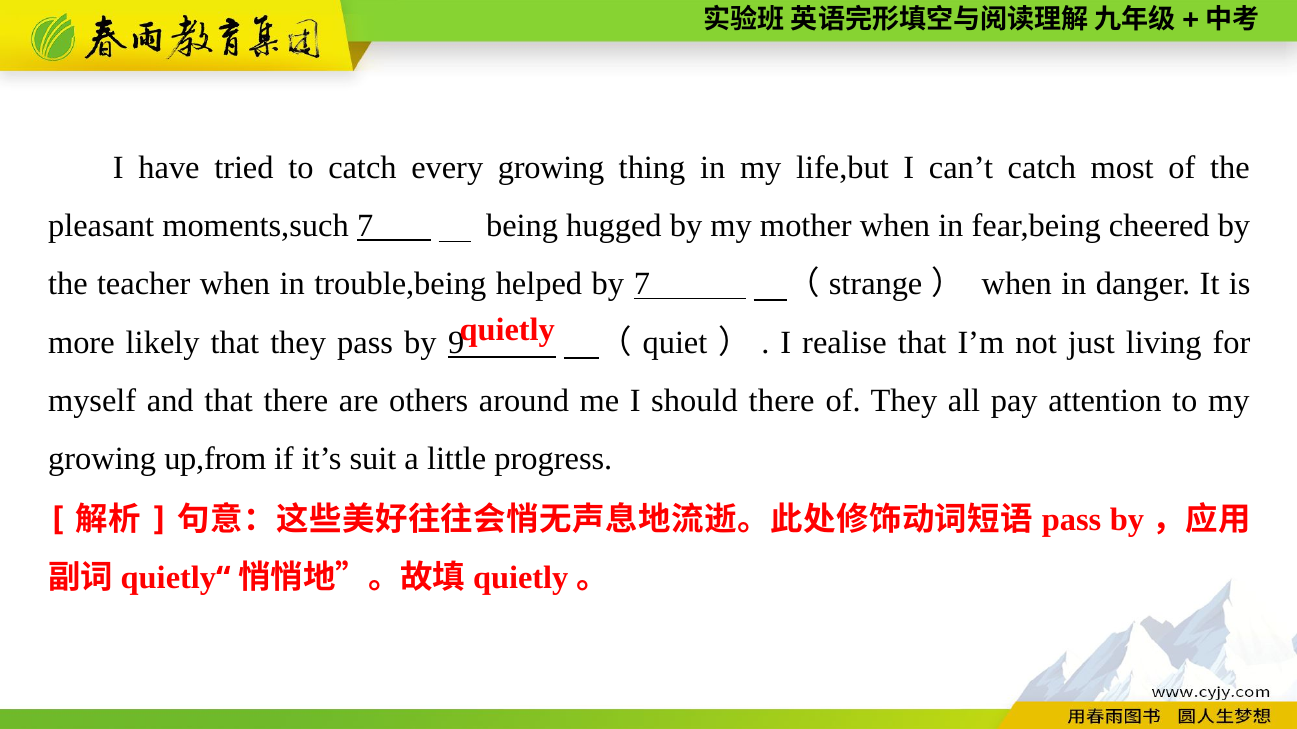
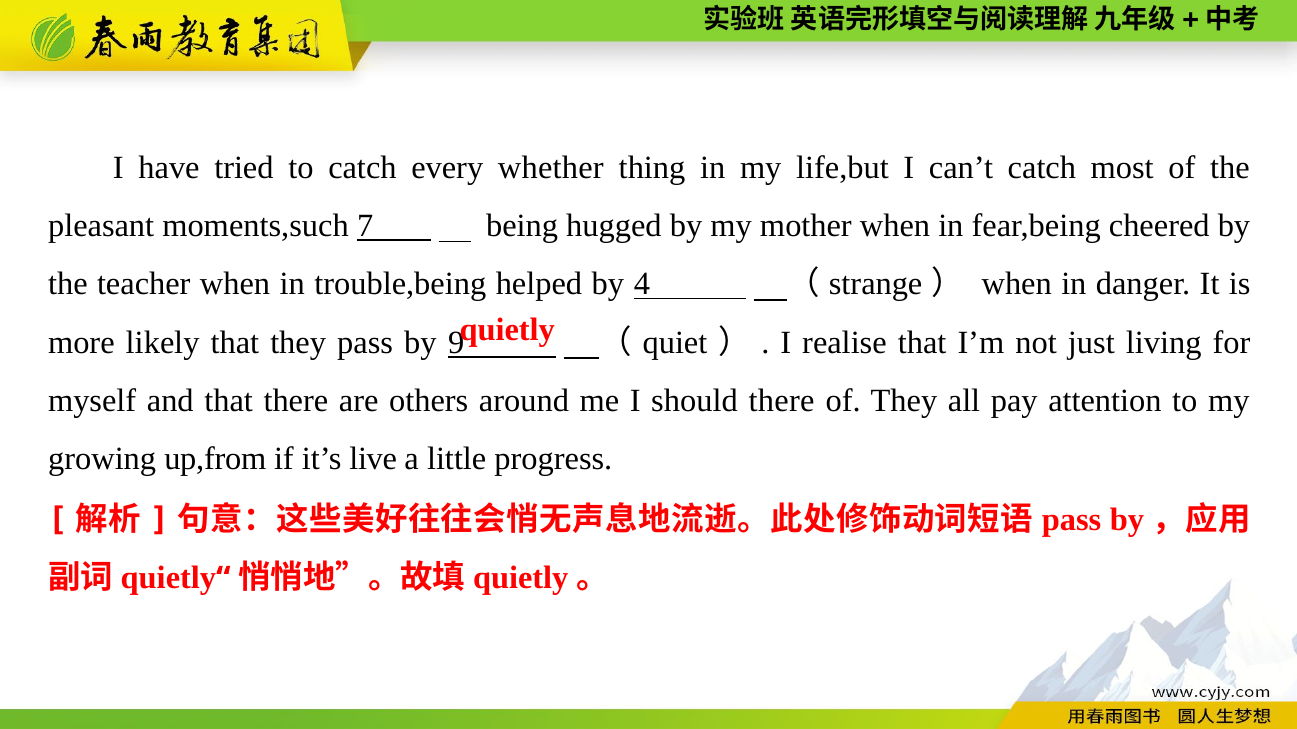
every growing: growing -> whether
by 7: 7 -> 4
suit: suit -> live
